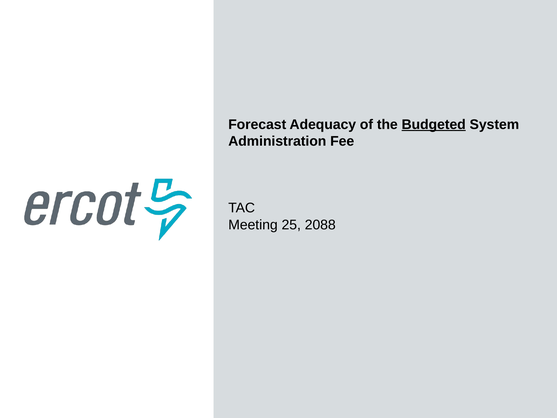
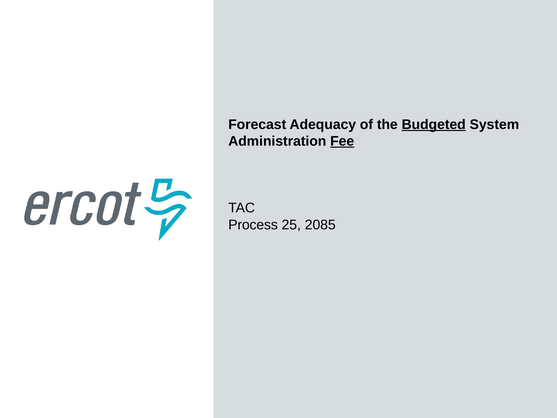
Fee underline: none -> present
Meeting: Meeting -> Process
2088: 2088 -> 2085
